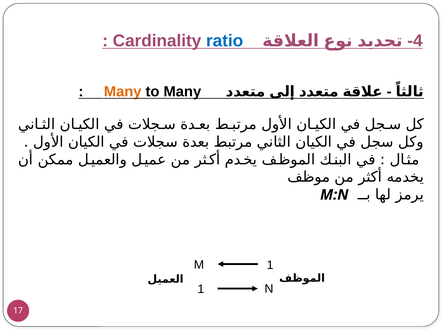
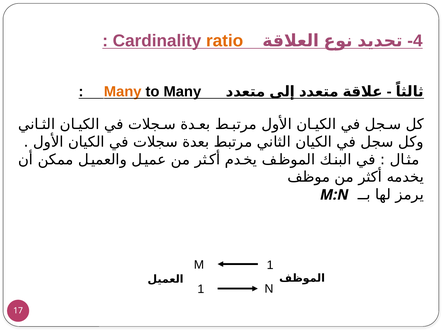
ratio colour: blue -> orange
